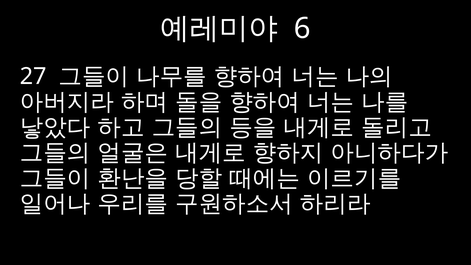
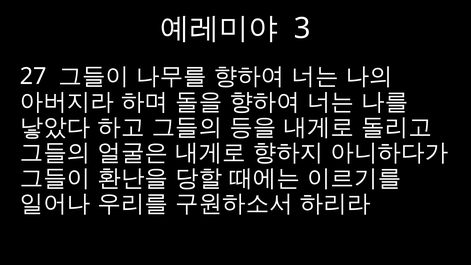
6: 6 -> 3
